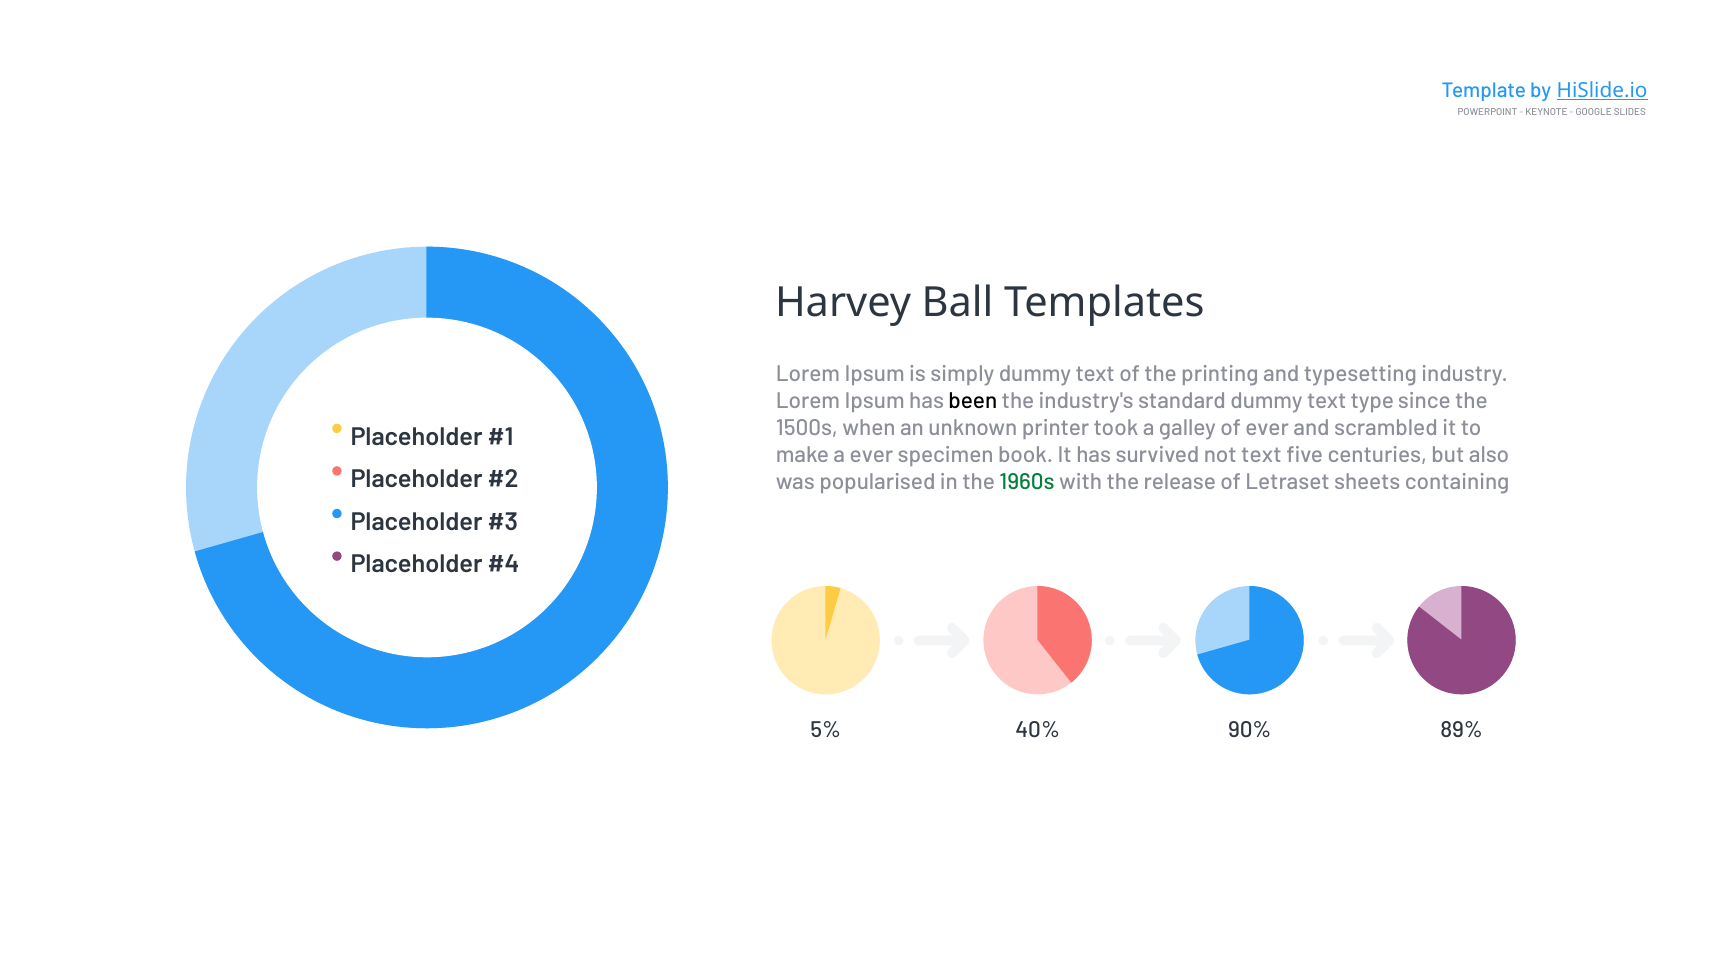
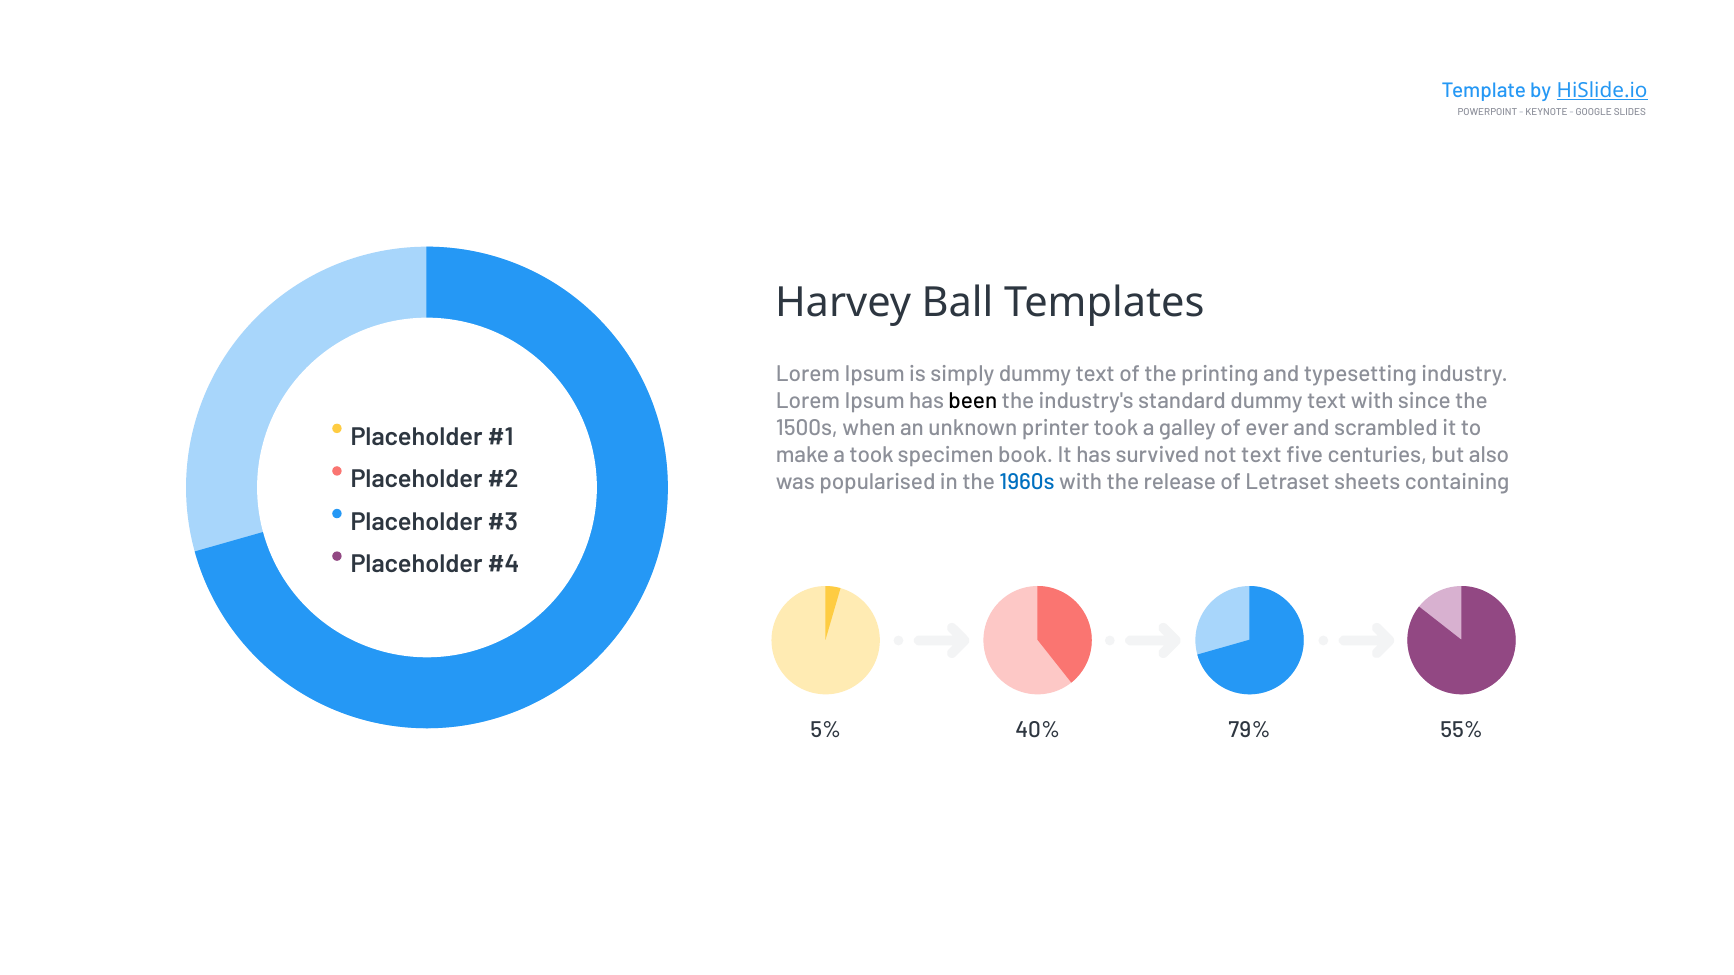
text type: type -> with
a ever: ever -> took
1960s colour: green -> blue
90%: 90% -> 79%
89%: 89% -> 55%
